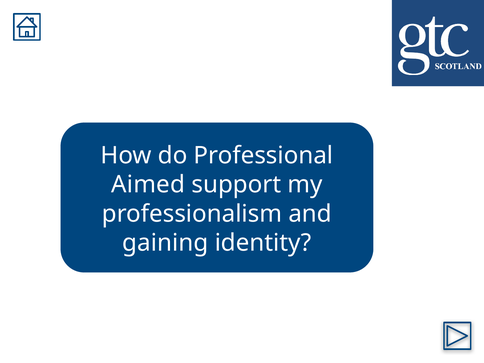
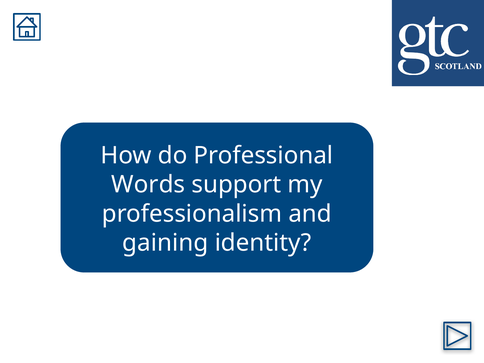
Aimed: Aimed -> Words
